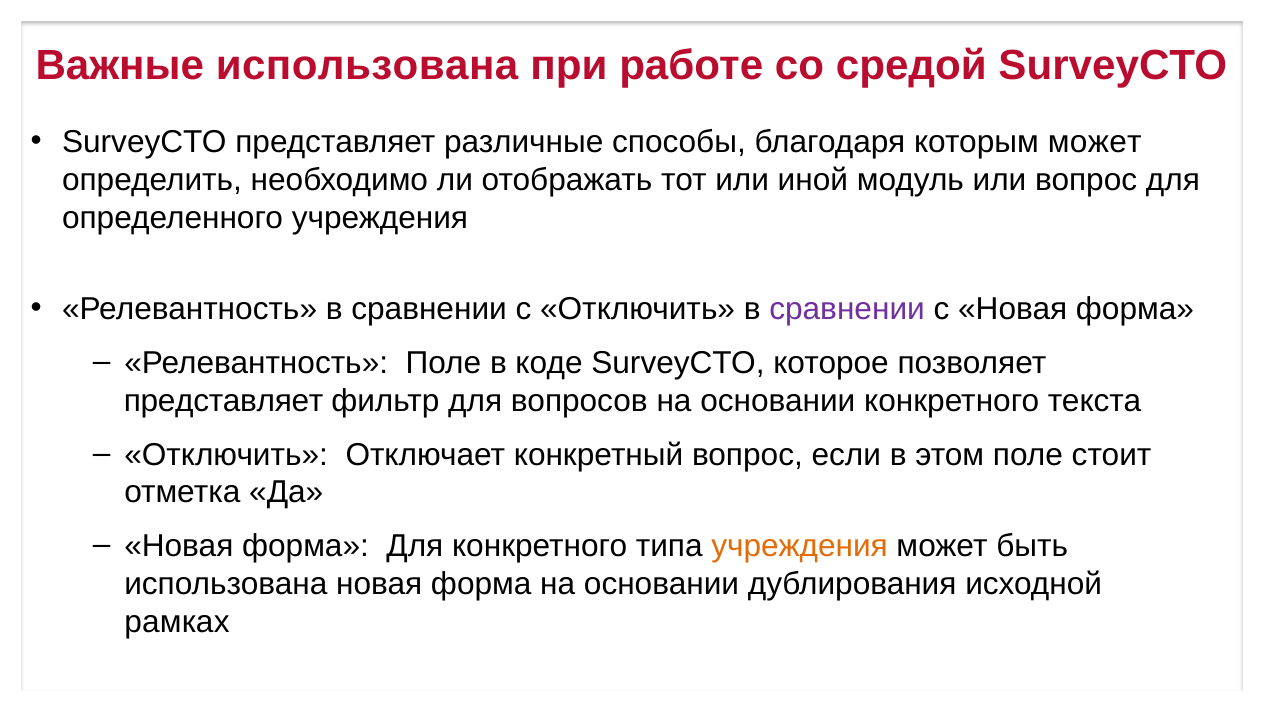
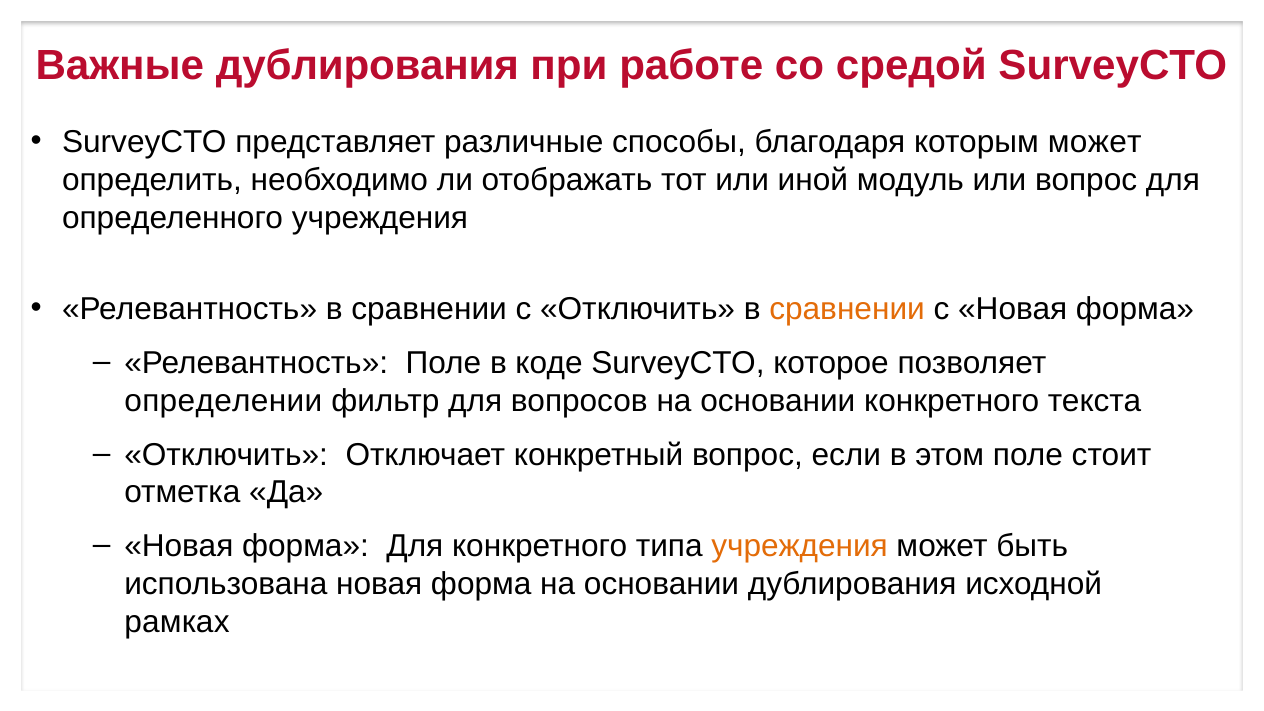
Важные использована: использована -> дублирования
сравнении at (847, 309) colour: purple -> orange
представляет at (224, 401): представляет -> определении
